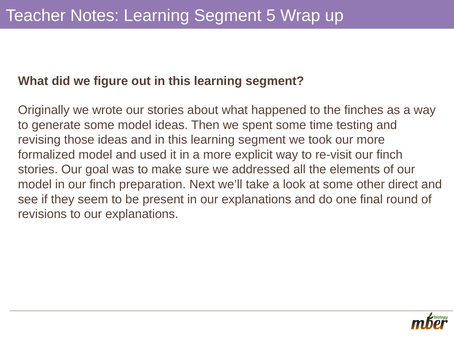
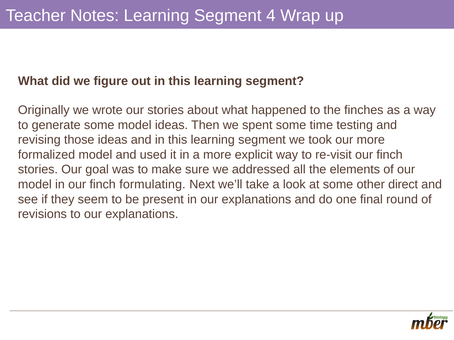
5: 5 -> 4
preparation: preparation -> formulating
